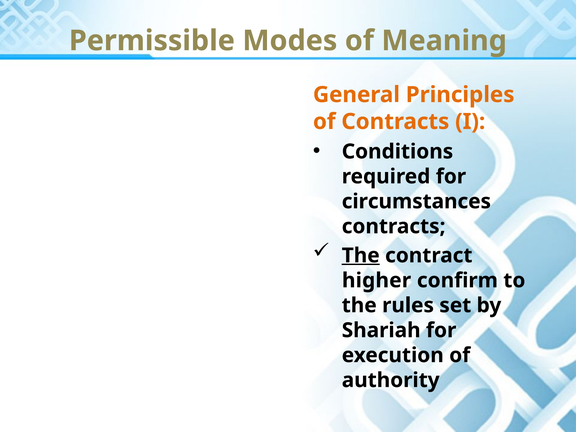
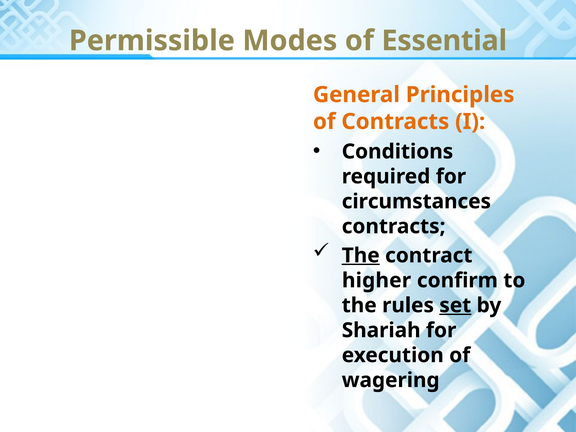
Meaning: Meaning -> Essential
set underline: none -> present
authority: authority -> wagering
